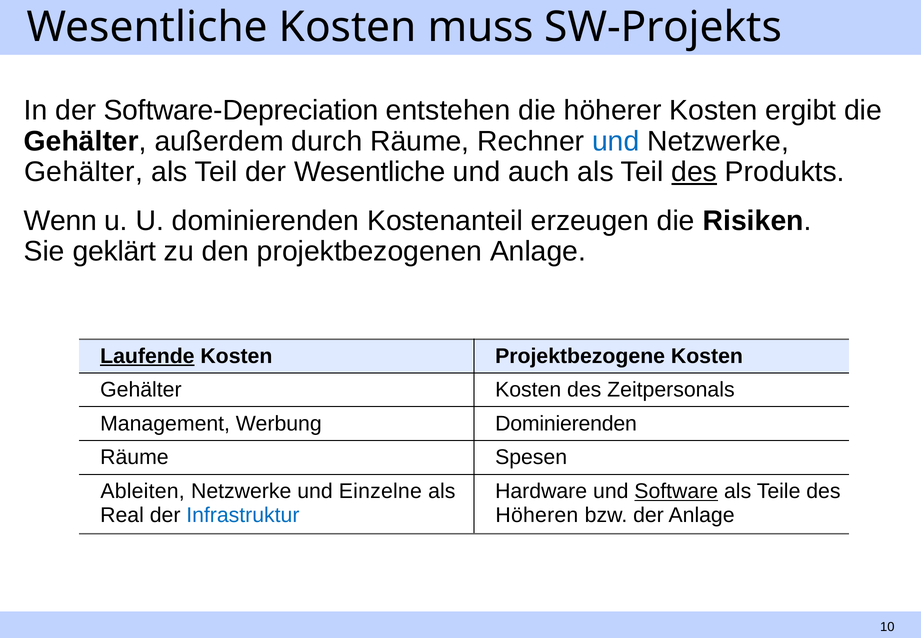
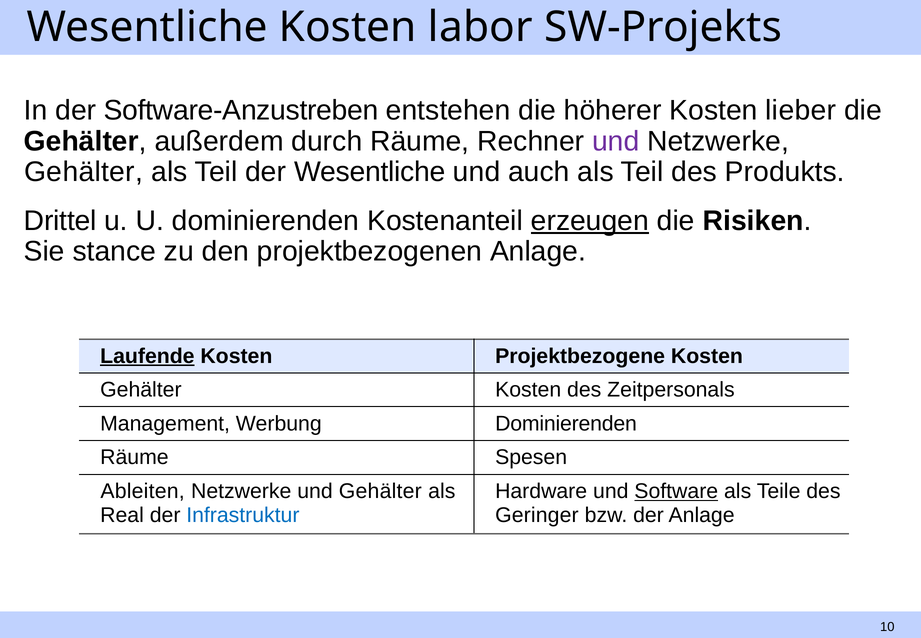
muss: muss -> labor
Software-Depreciation: Software-Depreciation -> Software-Anzustreben
ergibt: ergibt -> lieber
und at (616, 141) colour: blue -> purple
des at (694, 172) underline: present -> none
Wenn: Wenn -> Drittel
erzeugen underline: none -> present
geklärt: geklärt -> stance
und Einzelne: Einzelne -> Gehälter
Höheren: Höheren -> Geringer
